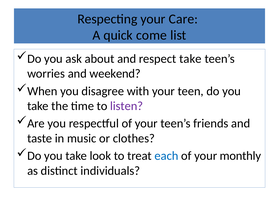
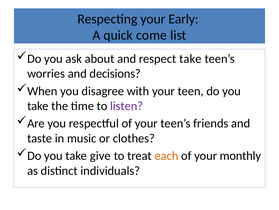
Care: Care -> Early
weekend: weekend -> decisions
look: look -> give
each colour: blue -> orange
